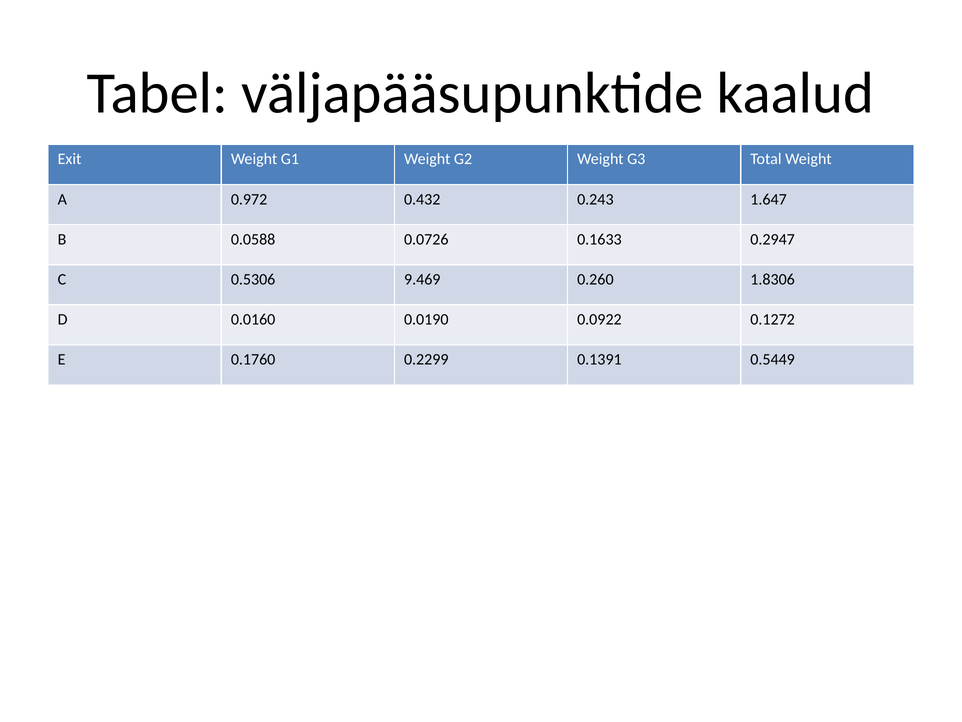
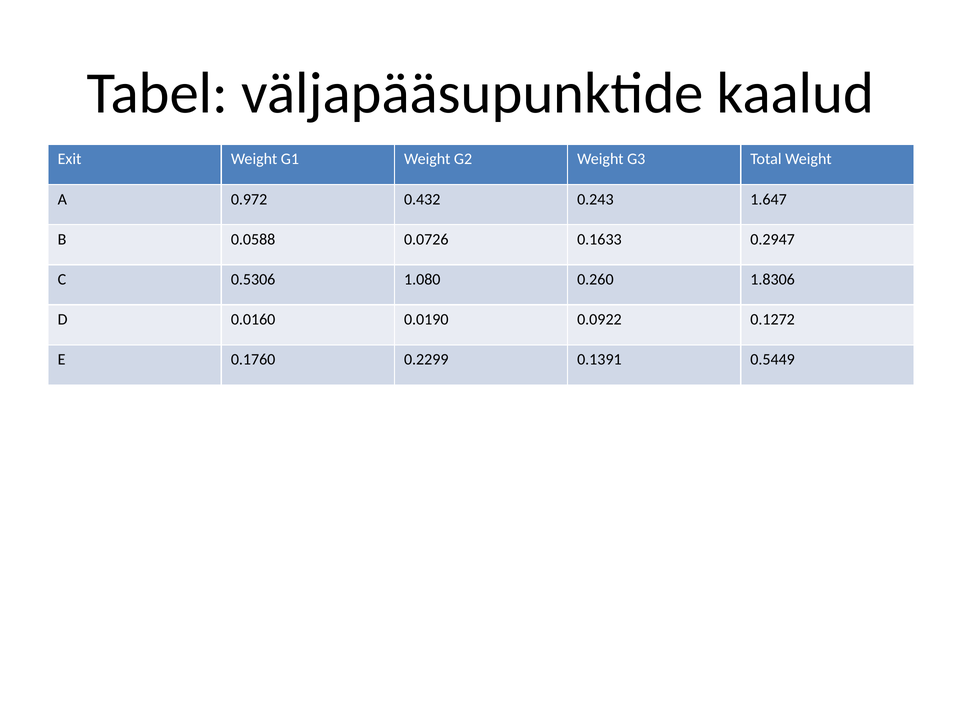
9.469: 9.469 -> 1.080
